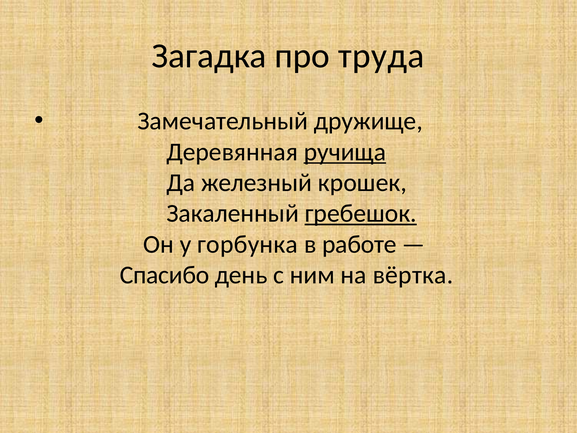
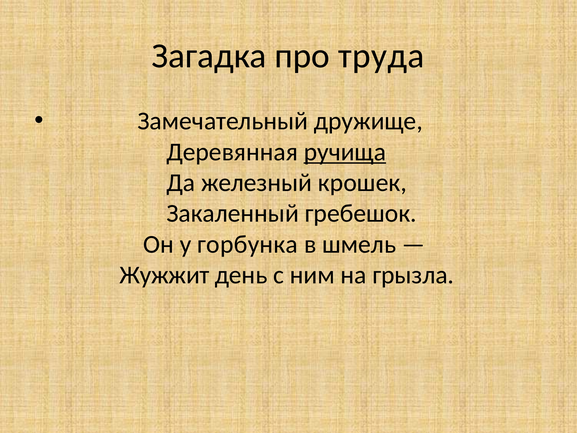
гребешок underline: present -> none
работе: работе -> шмель
Спасибо: Спасибо -> Жужжит
вёртка: вёртка -> грызла
